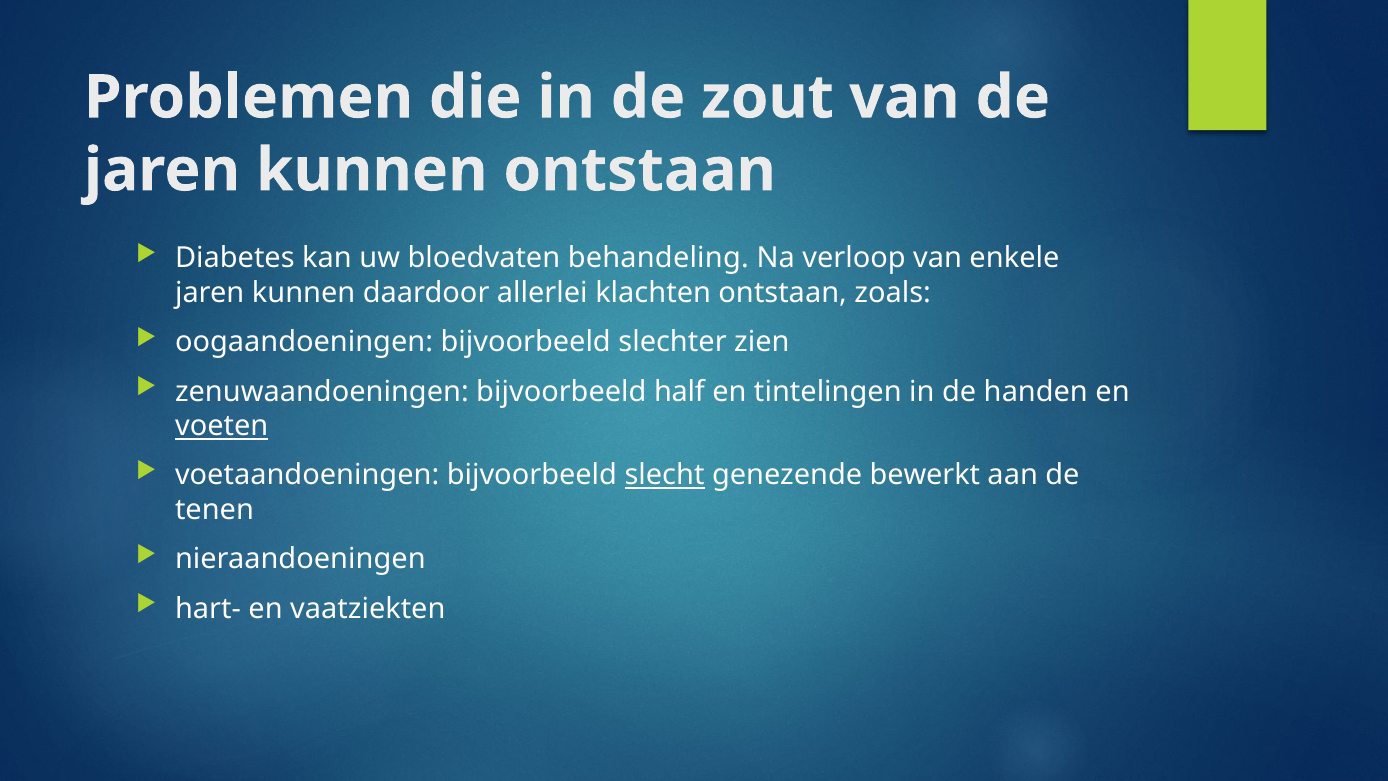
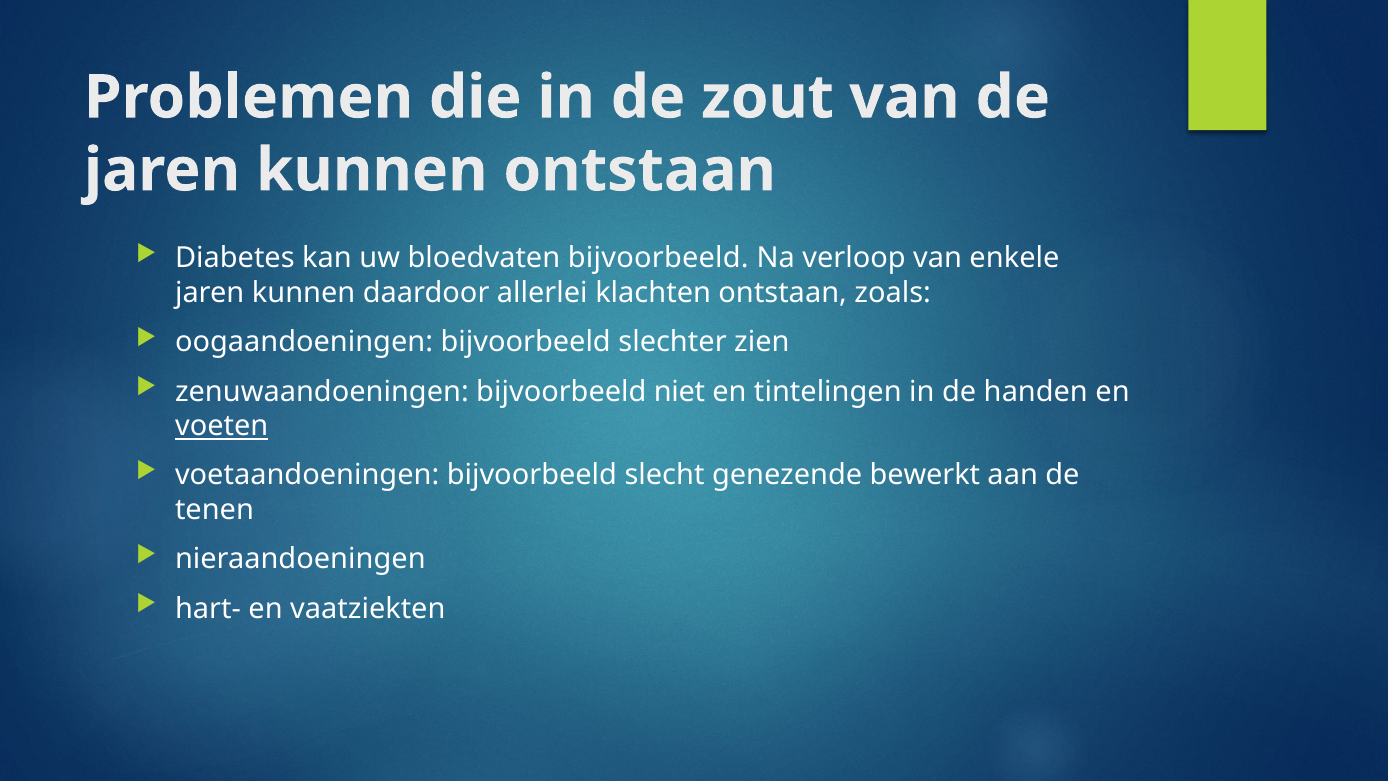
bloedvaten behandeling: behandeling -> bijvoorbeeld
half: half -> niet
slecht underline: present -> none
